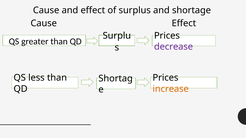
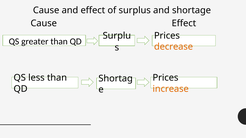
decrease colour: purple -> orange
